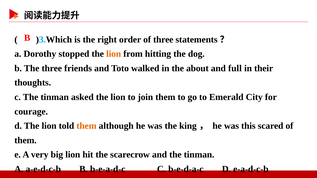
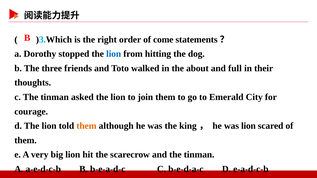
of three: three -> come
lion at (114, 54) colour: orange -> blue
was this: this -> lion
